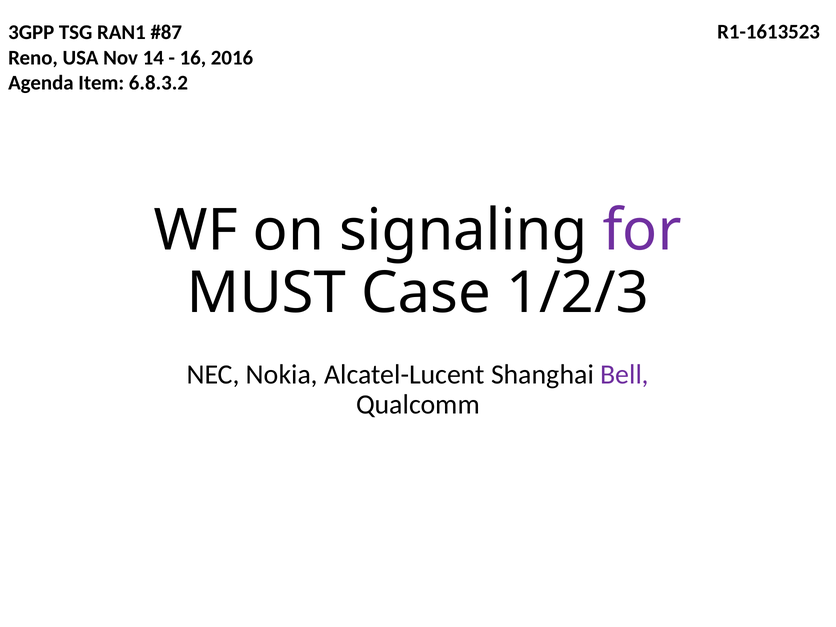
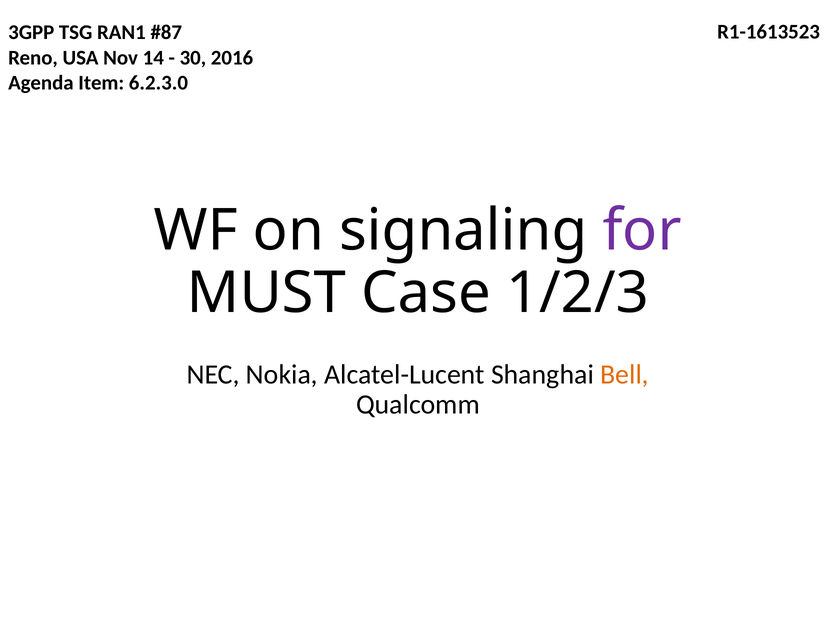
16: 16 -> 30
6.8.3.2: 6.8.3.2 -> 6.2.3.0
Bell colour: purple -> orange
